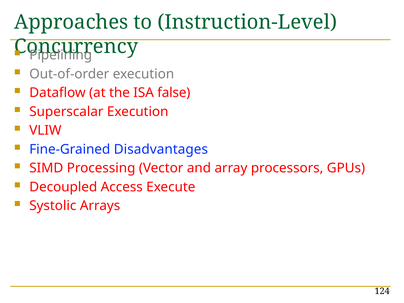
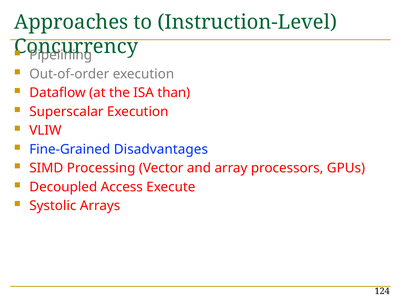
false: false -> than
